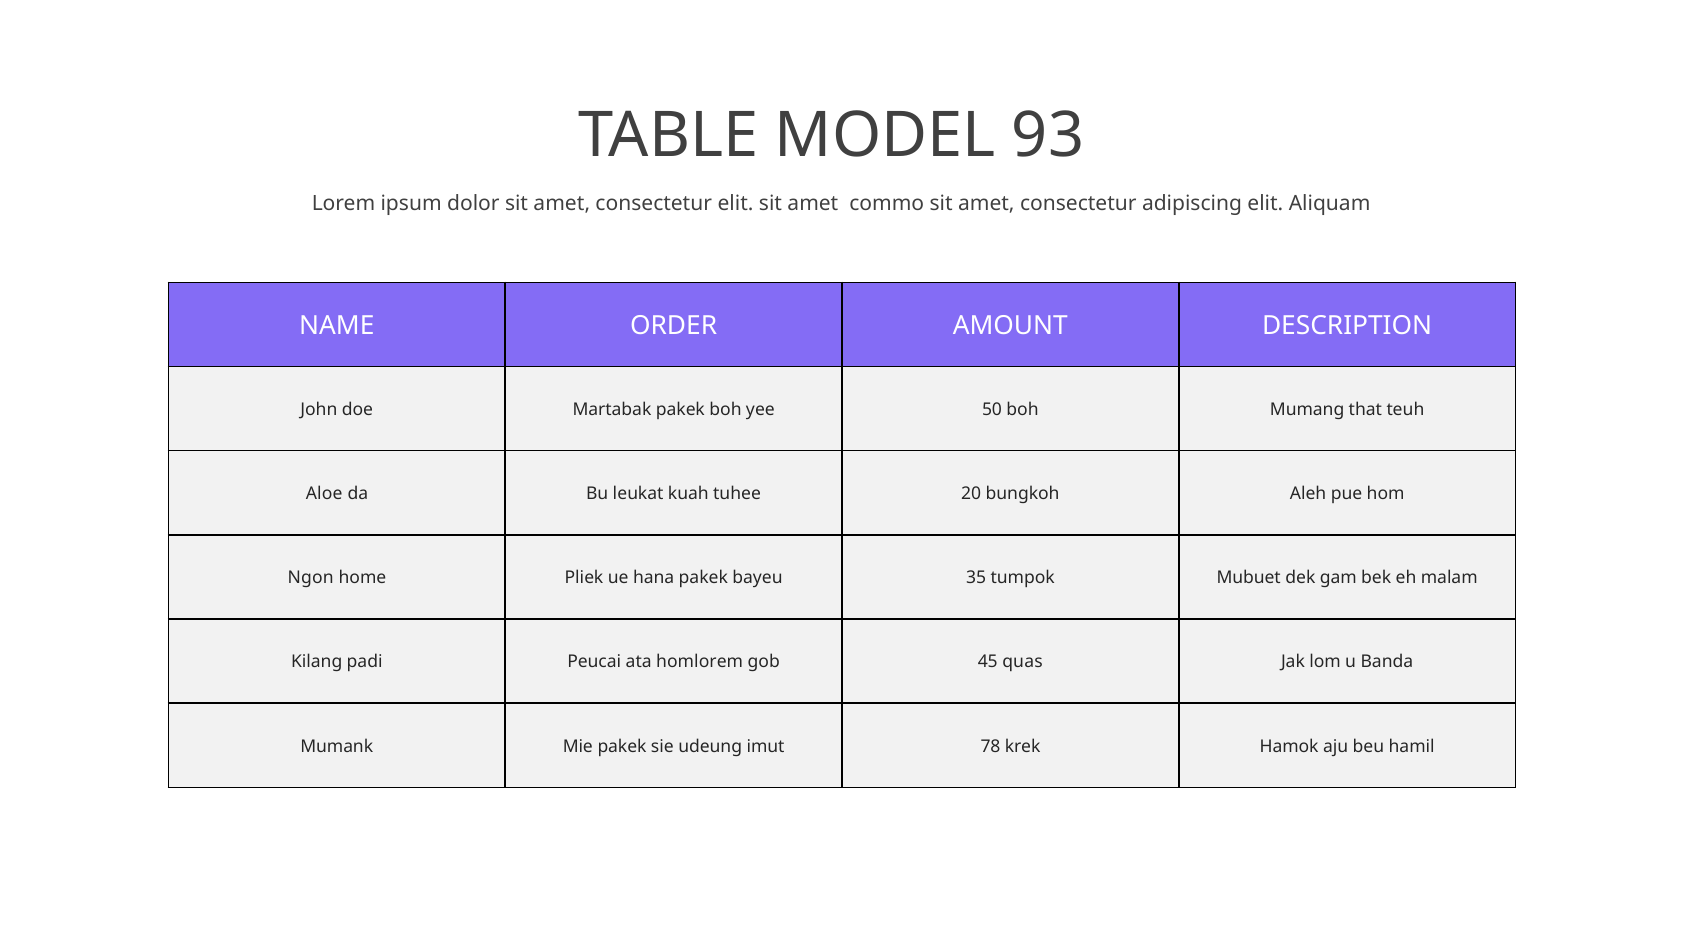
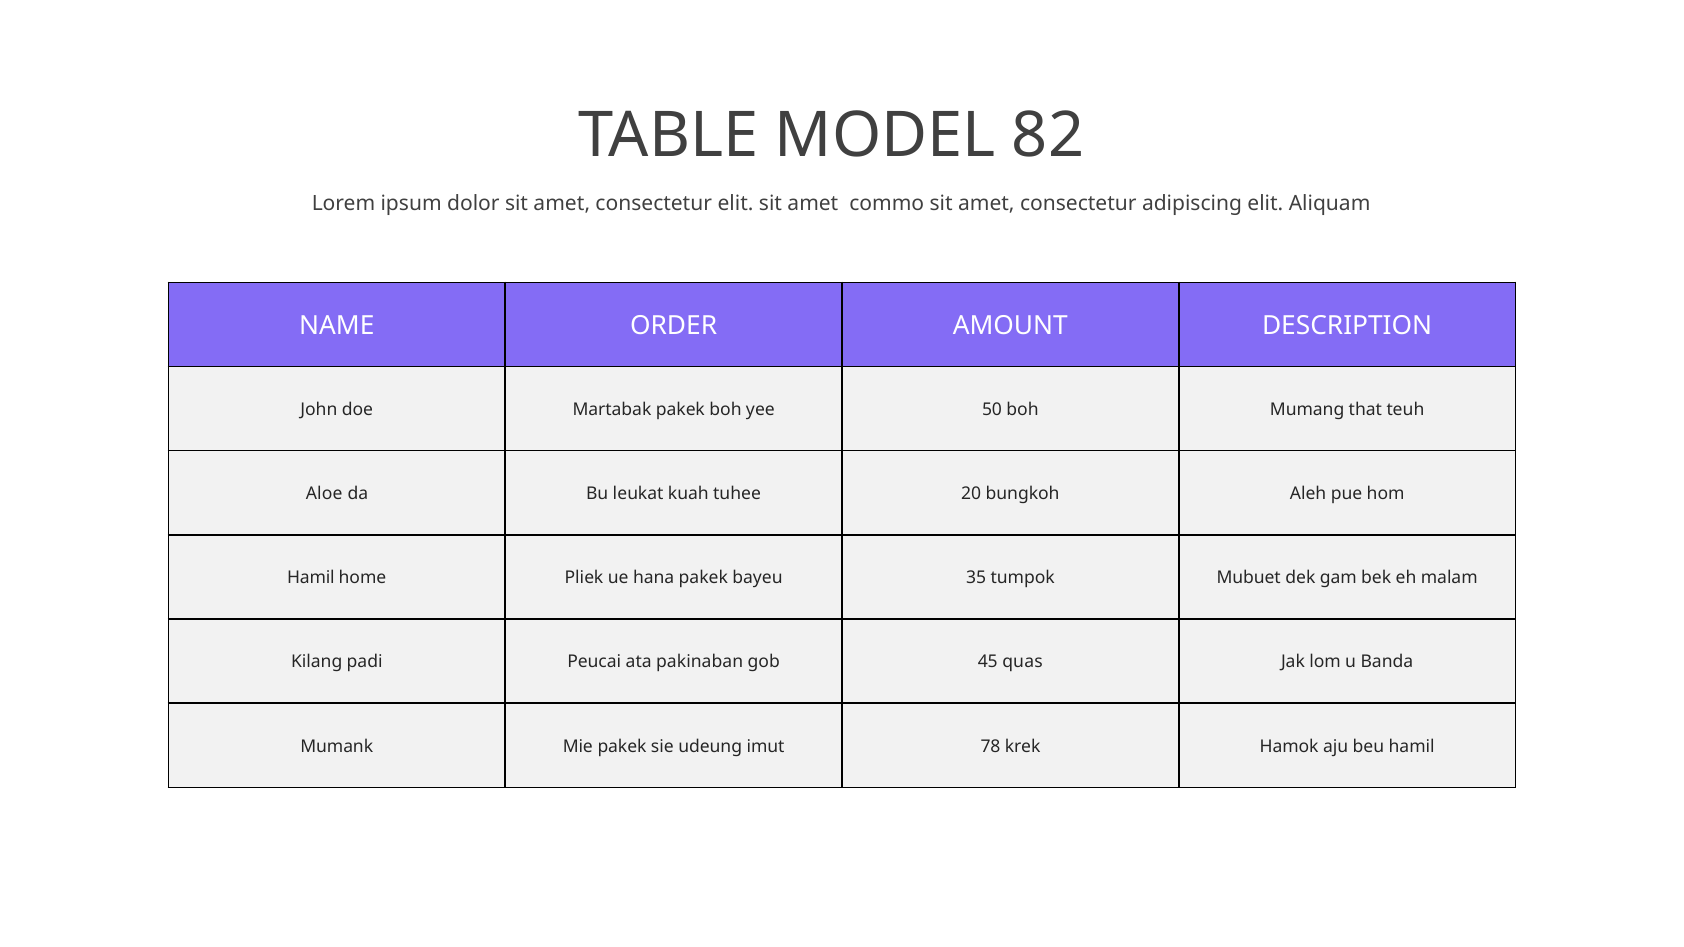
93: 93 -> 82
Ngon at (311, 578): Ngon -> Hamil
homlorem: homlorem -> pakinaban
